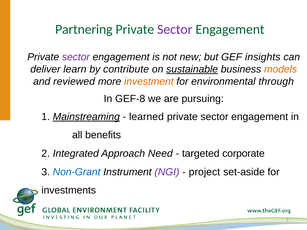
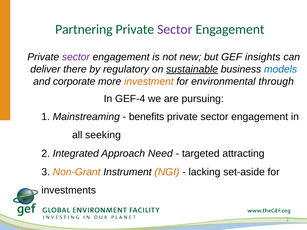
learn: learn -> there
contribute: contribute -> regulatory
models colour: orange -> blue
reviewed: reviewed -> corporate
GEF-8: GEF-8 -> GEF-4
Mainstreaming underline: present -> none
learned: learned -> benefits
benefits: benefits -> seeking
corporate: corporate -> attracting
Non-Grant colour: blue -> orange
NGI colour: purple -> orange
project: project -> lacking
